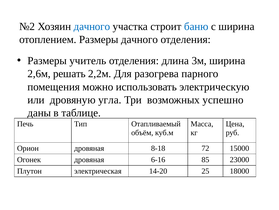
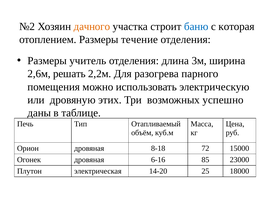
дачного at (92, 26) colour: blue -> orange
с ширина: ширина -> которая
Размеры дачного: дачного -> течение
угла: угла -> этих
